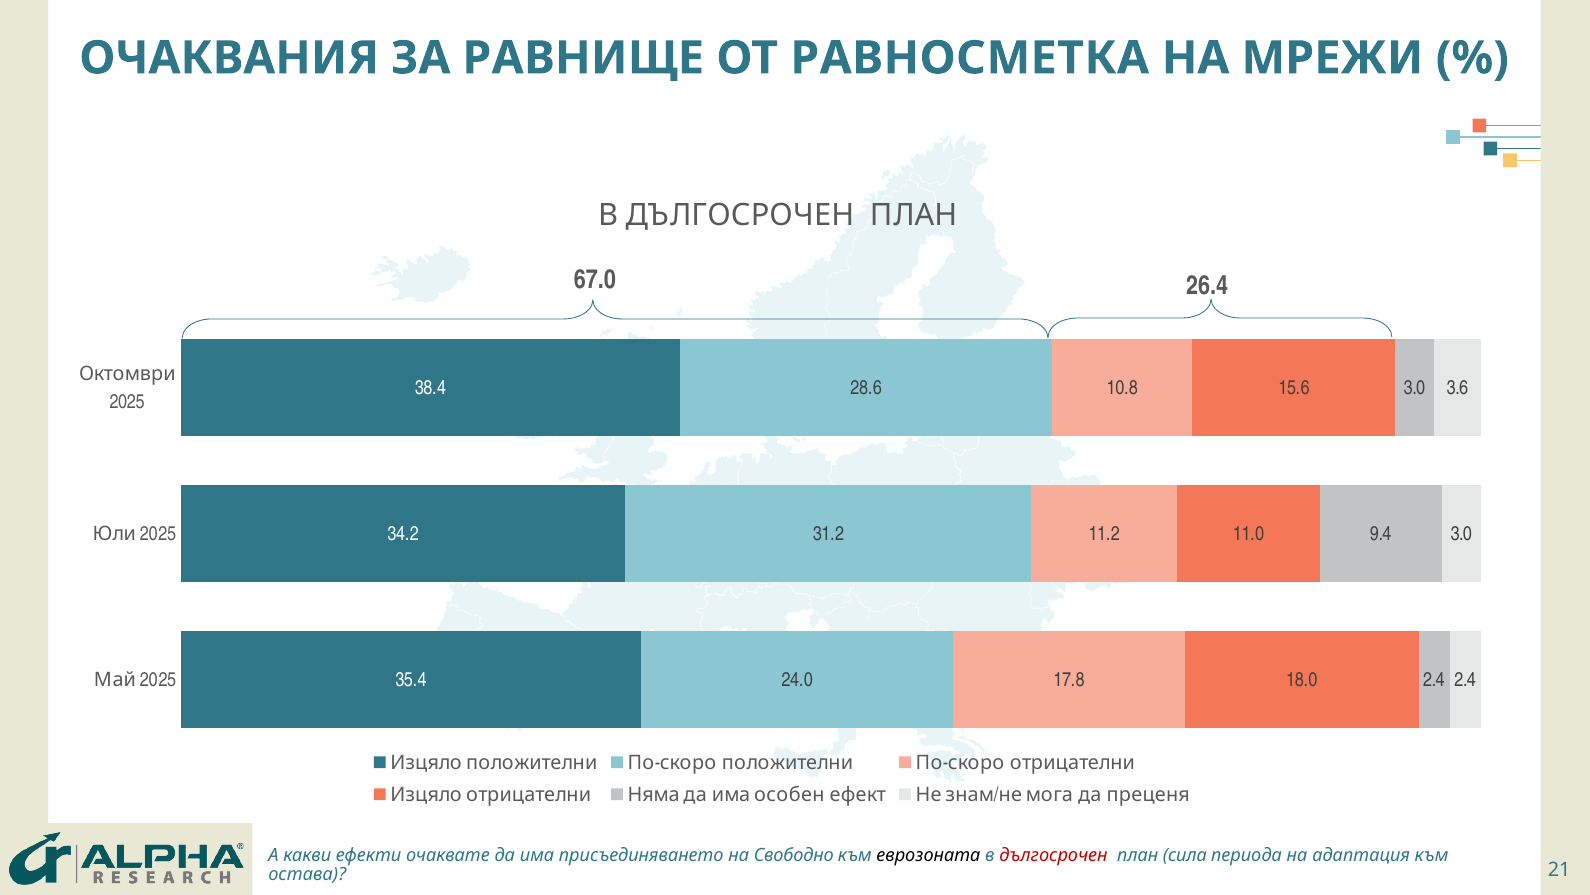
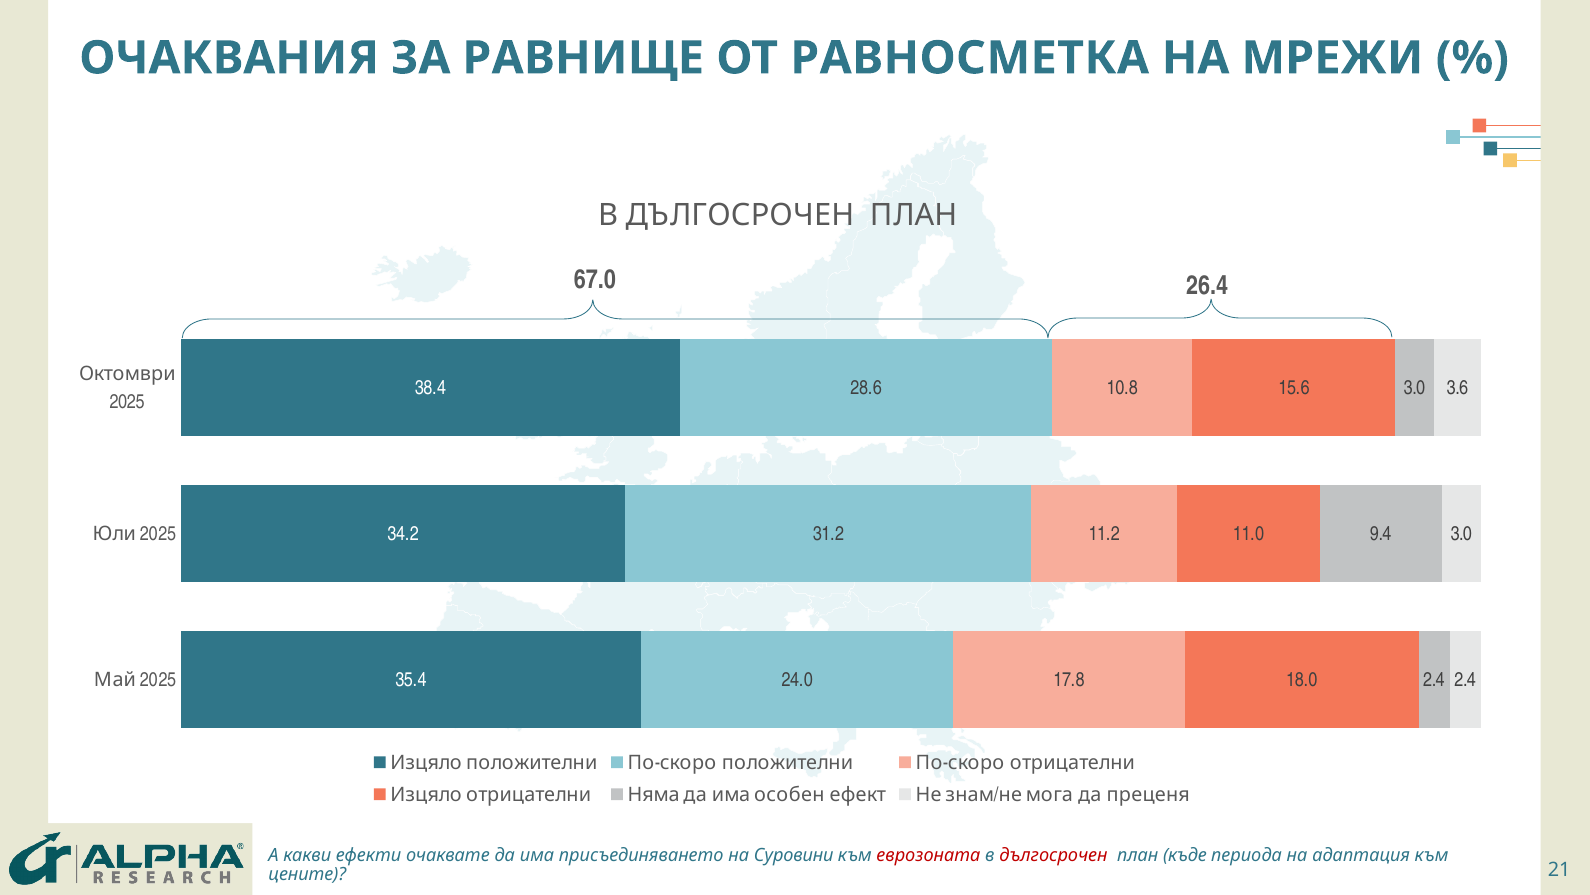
Свободно: Свободно -> Суровини
еврозоната colour: black -> red
сила: сила -> къде
остава: остава -> цените
